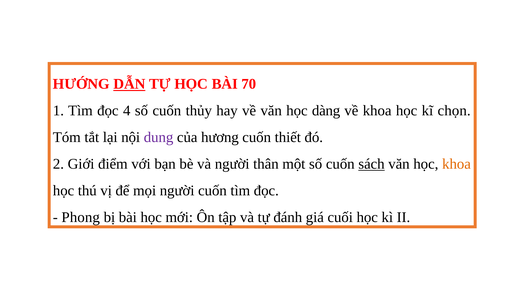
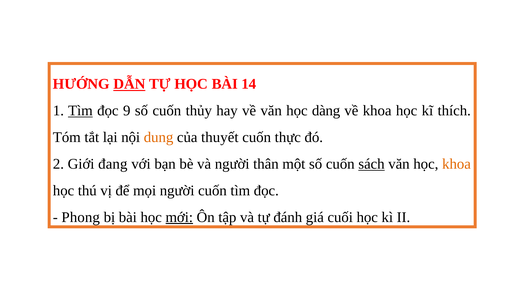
70: 70 -> 14
Tìm at (80, 111) underline: none -> present
4: 4 -> 9
chọn: chọn -> thích
dung colour: purple -> orange
hương: hương -> thuyết
thiết: thiết -> thực
điểm: điểm -> đang
mới underline: none -> present
